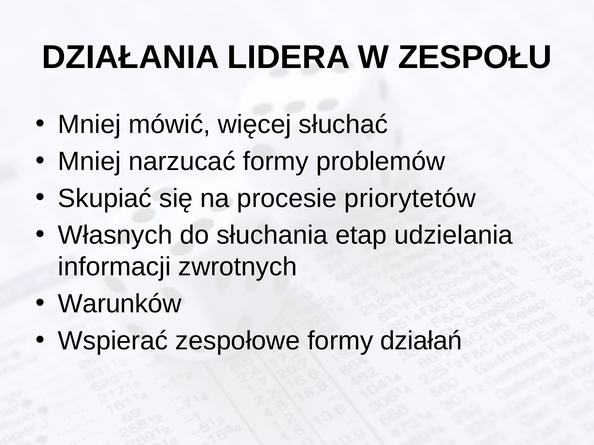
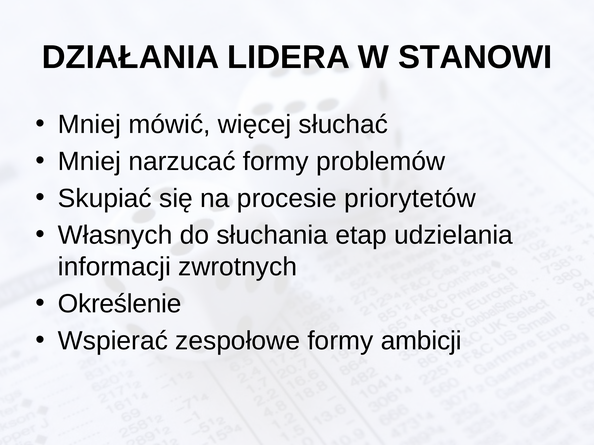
ZESPOŁU: ZESPOŁU -> STANOWI
Warunków: Warunków -> Określenie
działań: działań -> ambicji
